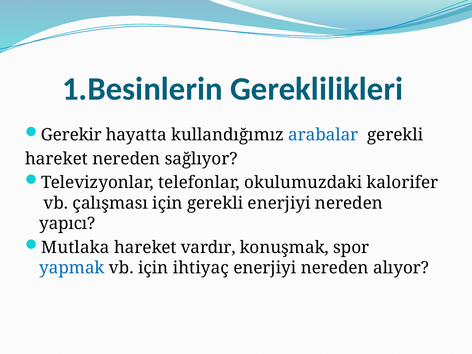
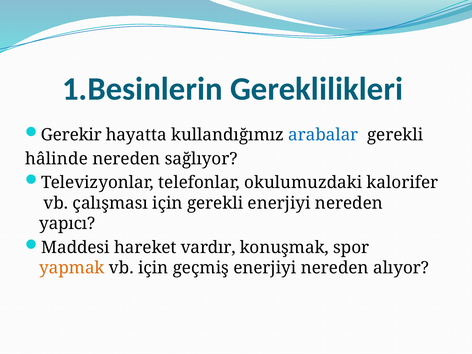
hareket at (57, 159): hareket -> hâlinde
Mutlaka: Mutlaka -> Maddesi
yapmak colour: blue -> orange
ihtiyaç: ihtiyaç -> geçmiş
